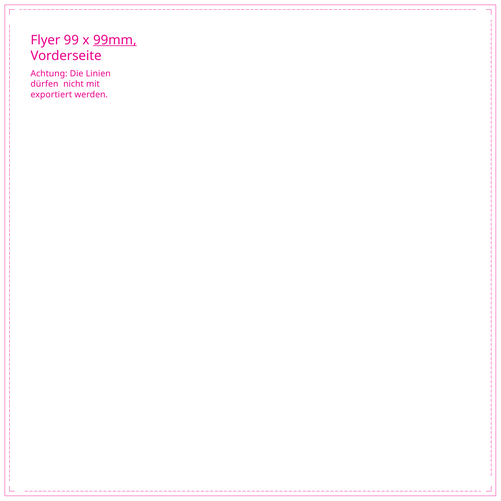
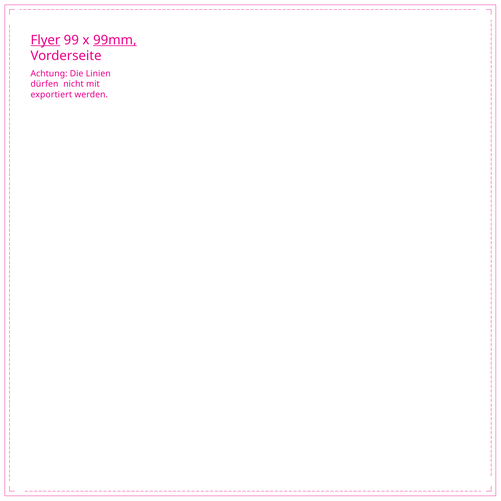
Flyer underline: none -> present
